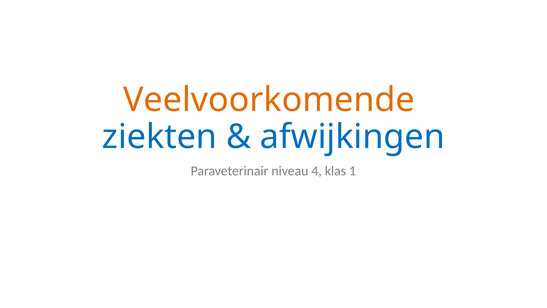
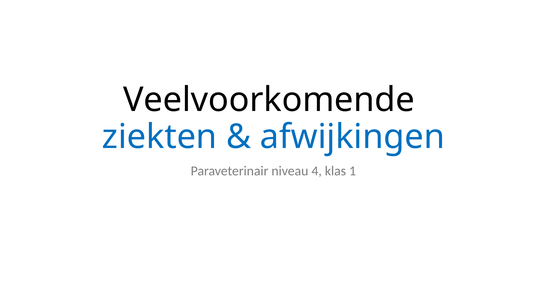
Veelvoorkomende colour: orange -> black
